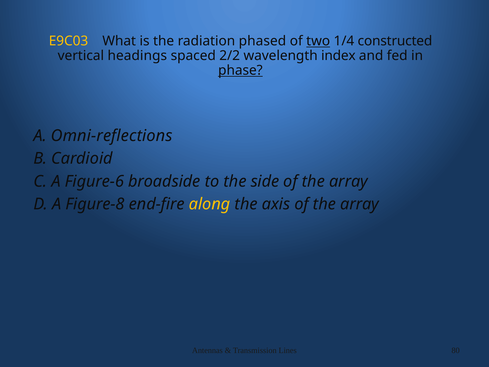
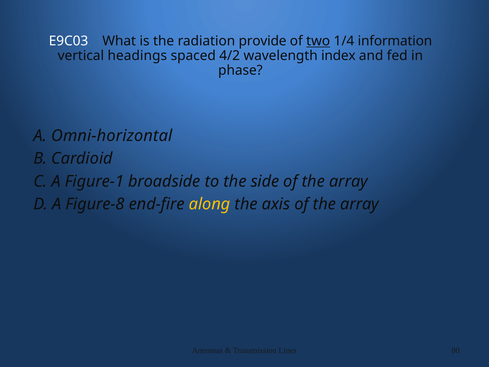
E9C03 colour: yellow -> white
phased: phased -> provide
constructed: constructed -> information
2/2: 2/2 -> 4/2
phase underline: present -> none
Omni-reflections: Omni-reflections -> Omni-horizontal
Figure-6: Figure-6 -> Figure-1
